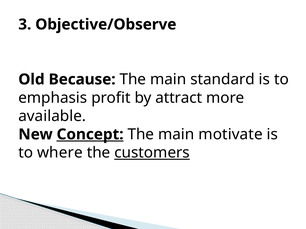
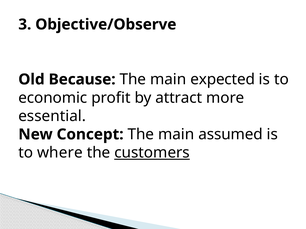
standard: standard -> expected
emphasis: emphasis -> economic
available: available -> essential
Concept underline: present -> none
motivate: motivate -> assumed
